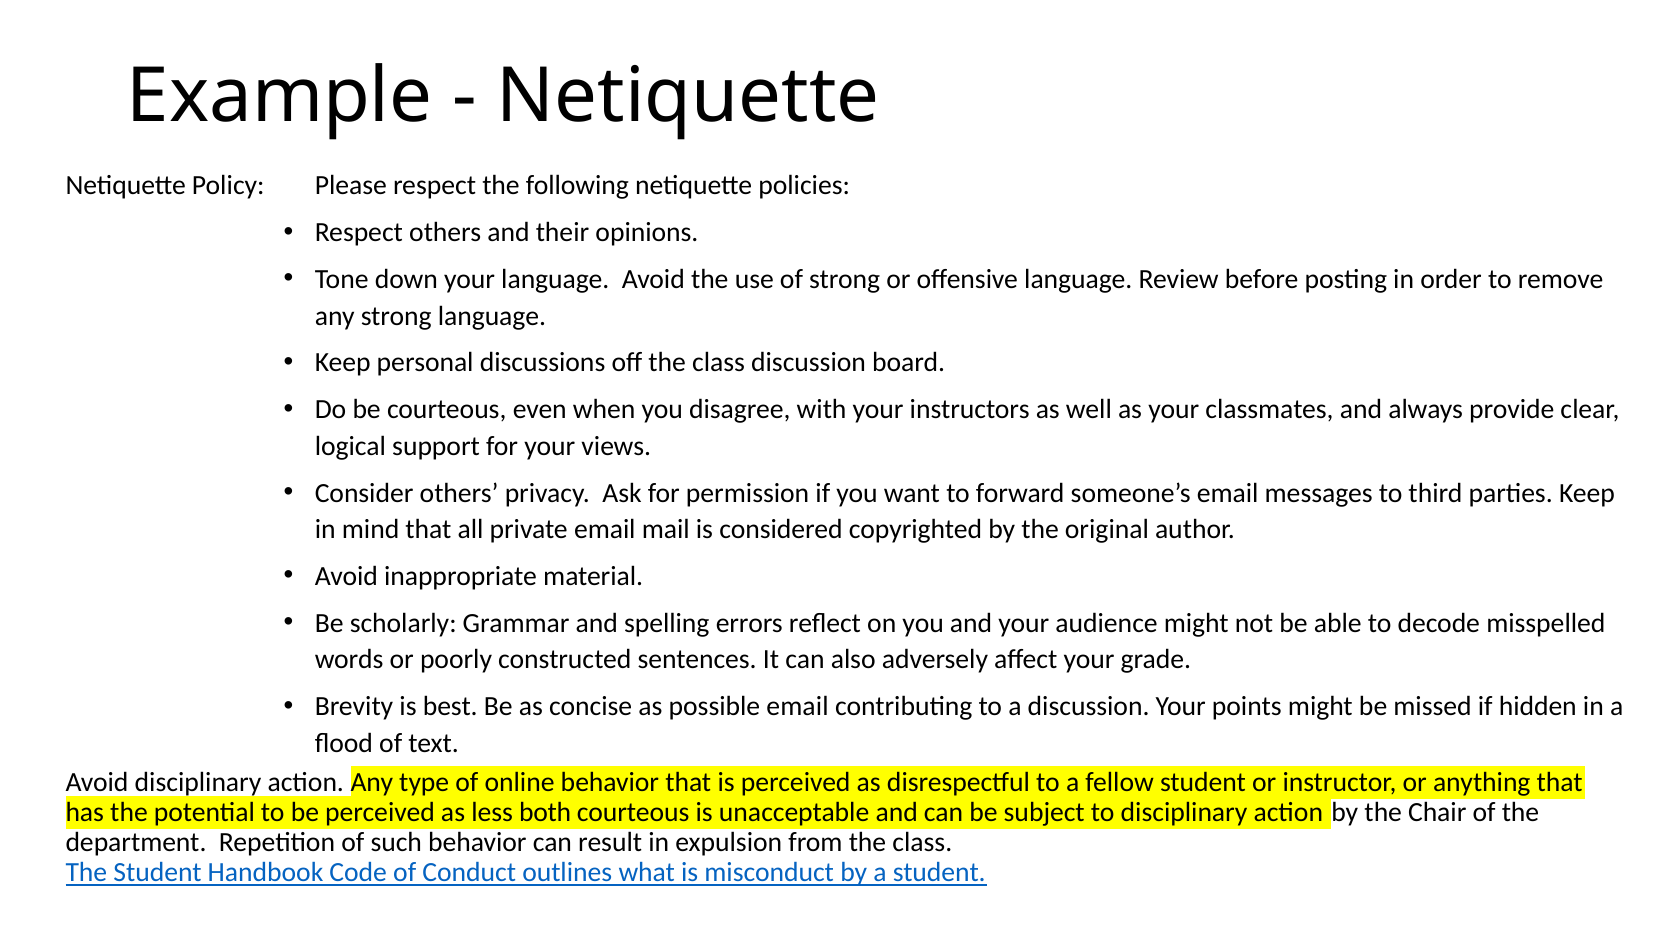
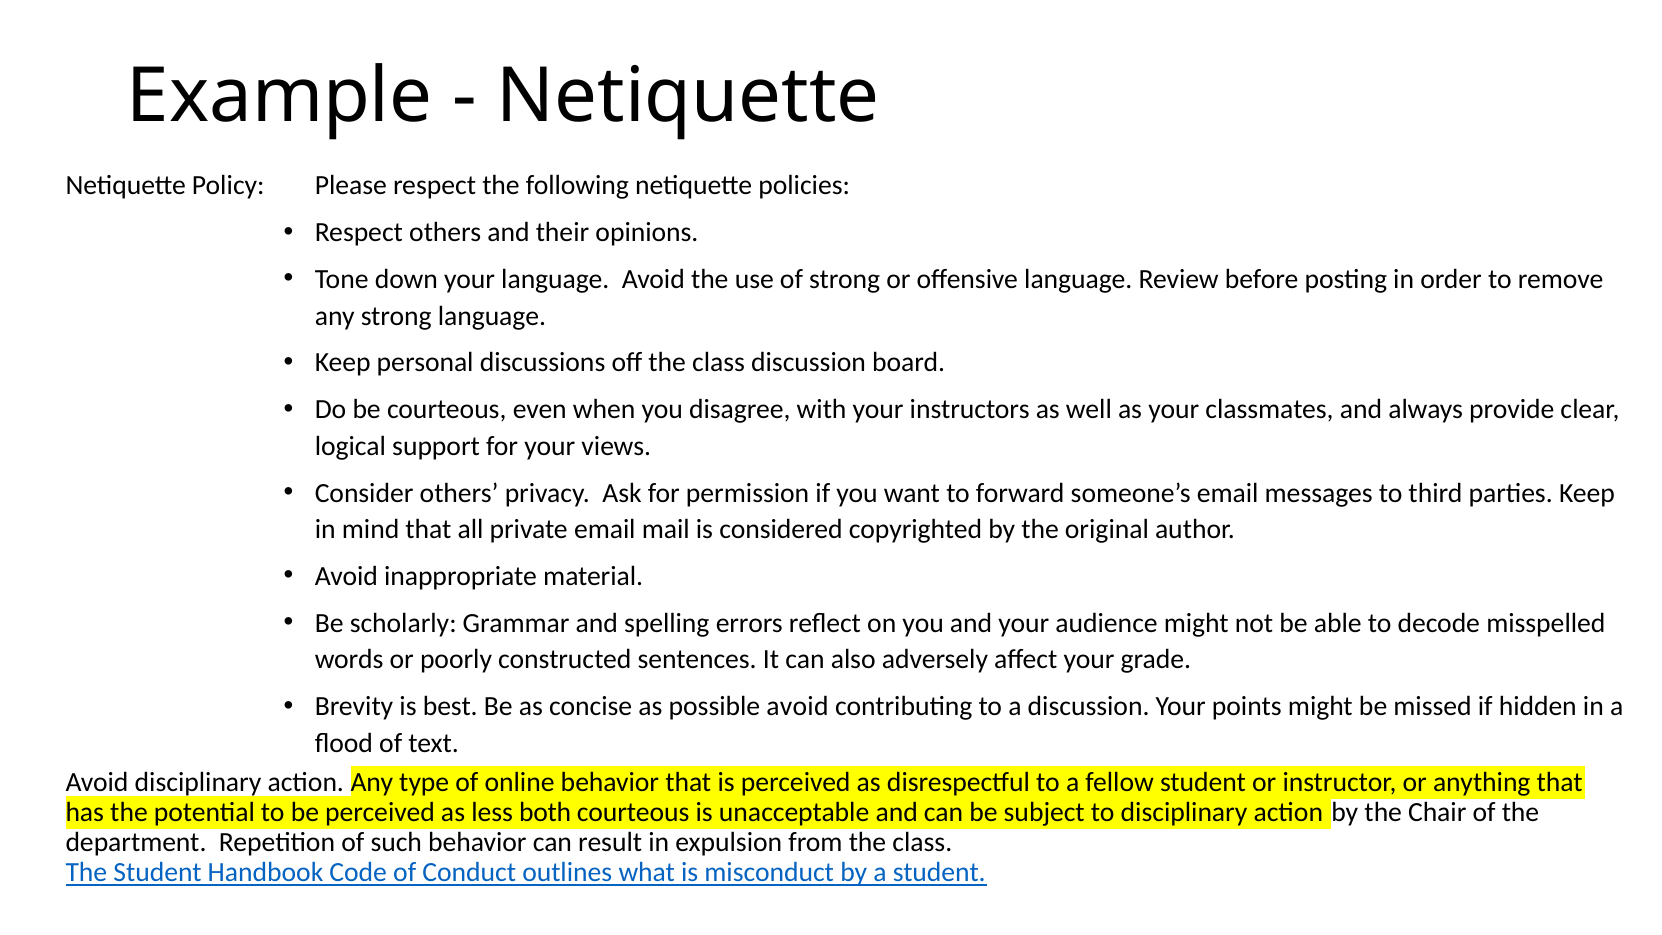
possible email: email -> avoid
